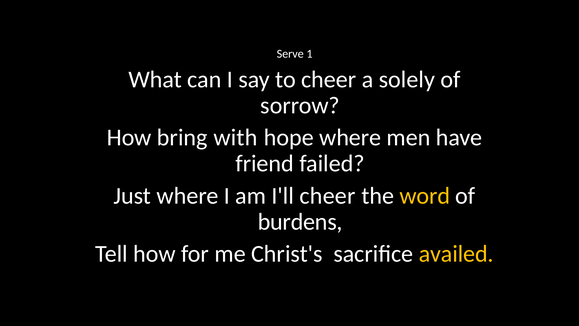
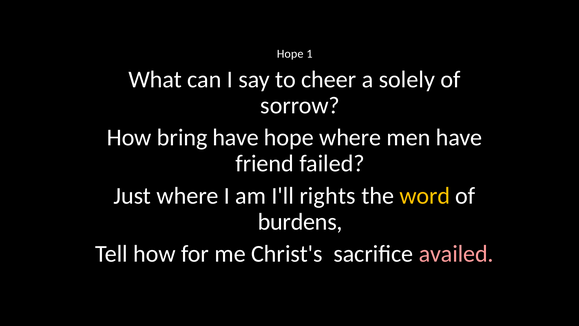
Serve at (290, 54): Serve -> Hope
bring with: with -> have
I'll cheer: cheer -> rights
availed colour: yellow -> pink
